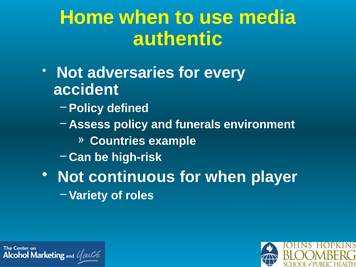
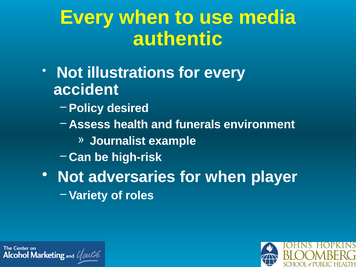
Home at (87, 17): Home -> Every
adversaries: adversaries -> illustrations
defined: defined -> desired
Assess policy: policy -> health
Countries: Countries -> Journalist
continuous: continuous -> adversaries
